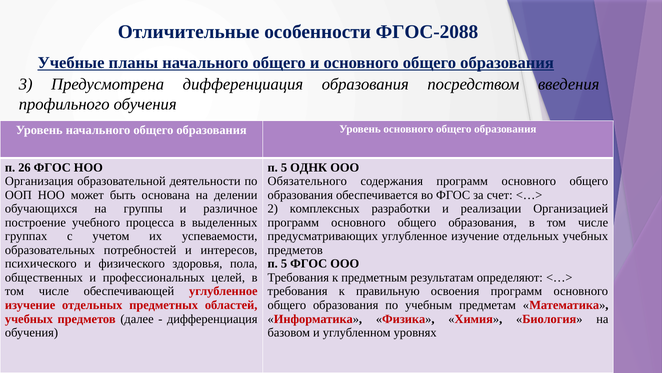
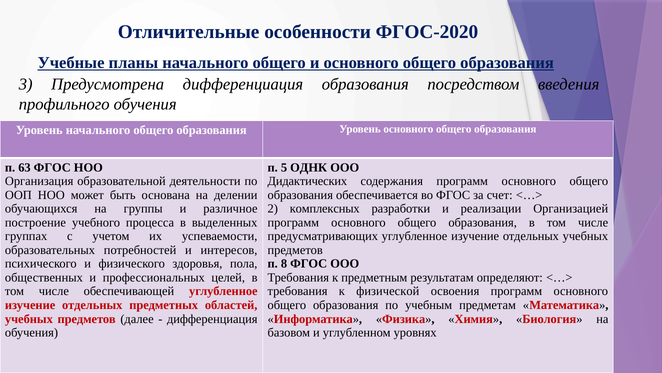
ФГОС-2088: ФГОС-2088 -> ФГОС-2020
26: 26 -> 63
Обязательного: Обязательного -> Дидактических
5 at (284, 263): 5 -> 8
правильную: правильную -> физической
